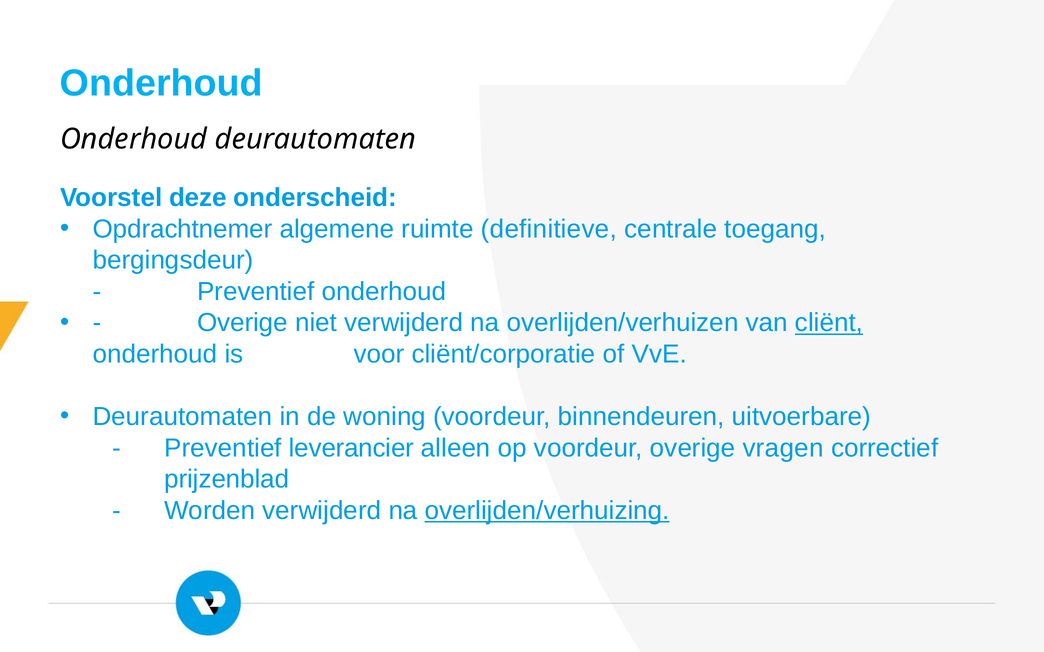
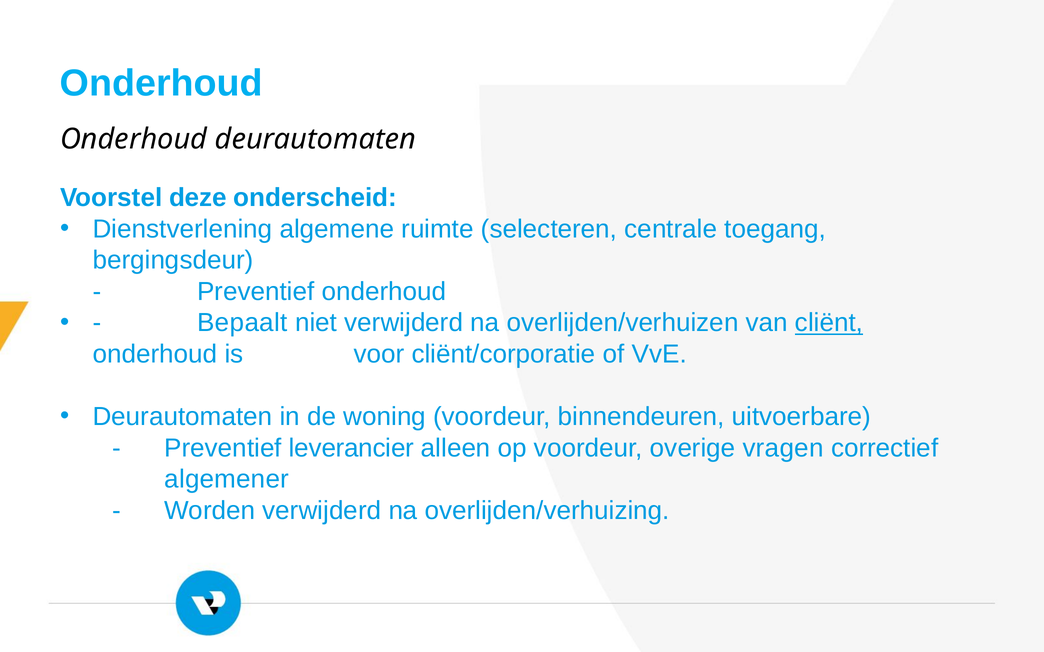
Opdrachtnemer: Opdrachtnemer -> Dienstverlening
definitieve: definitieve -> selecteren
Overige at (242, 323): Overige -> Bepaalt
prijzenblad: prijzenblad -> algemener
overlijden/verhuizing underline: present -> none
